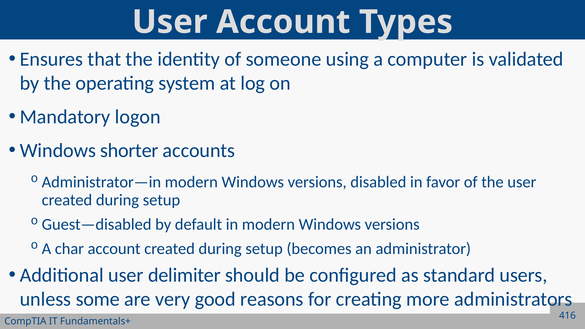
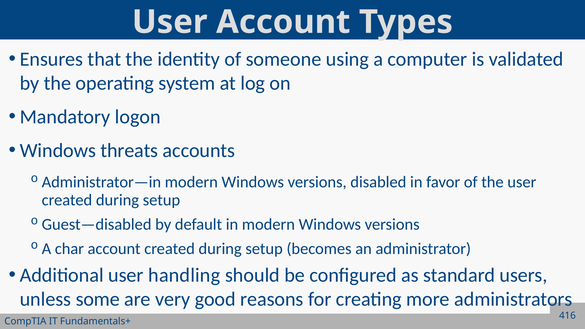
shorter: shorter -> threats
delimiter: delimiter -> handling
